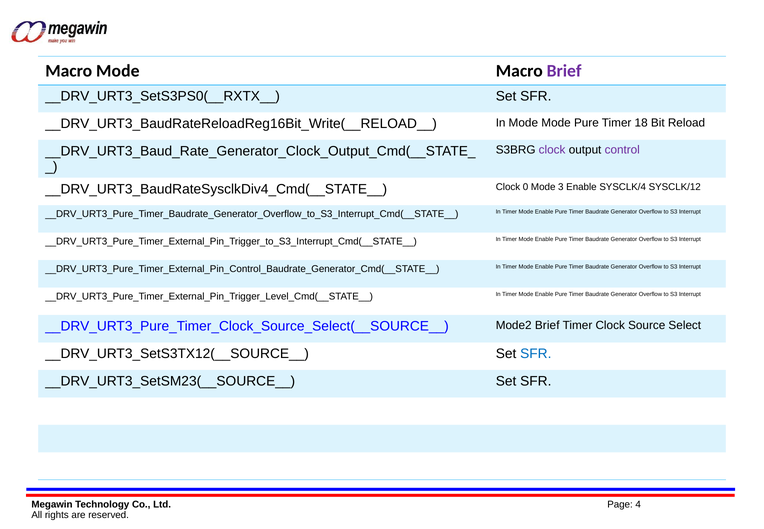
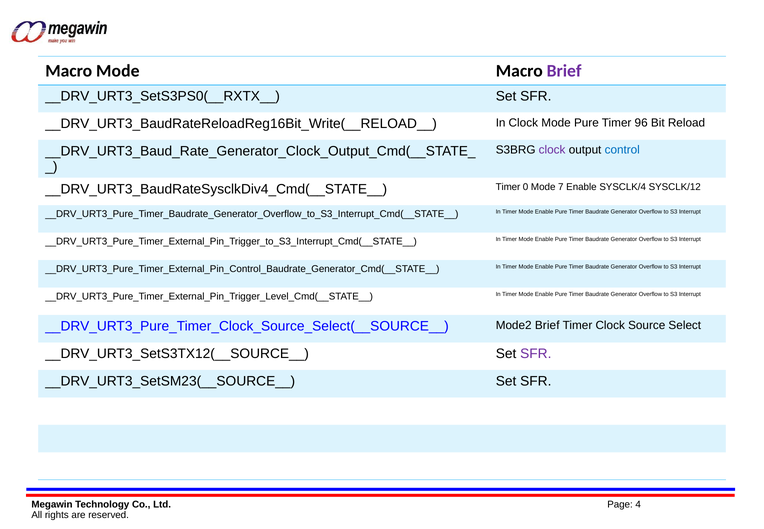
In Mode: Mode -> Clock
18: 18 -> 96
control colour: purple -> blue
Clock at (508, 187): Clock -> Timer
3: 3 -> 7
SFR at (536, 354) colour: blue -> purple
